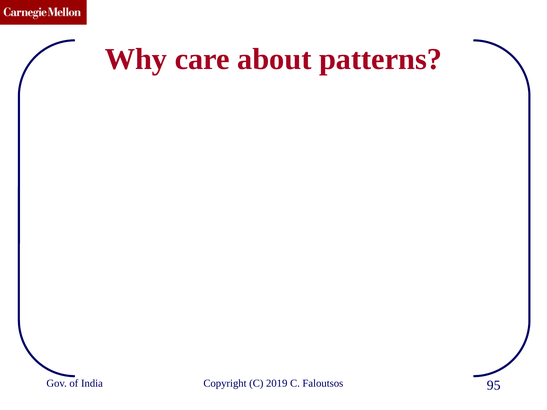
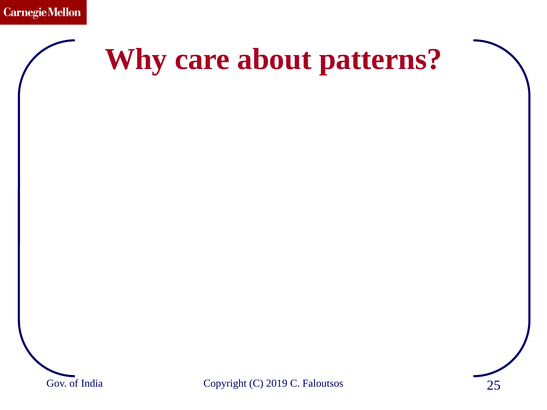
95: 95 -> 25
